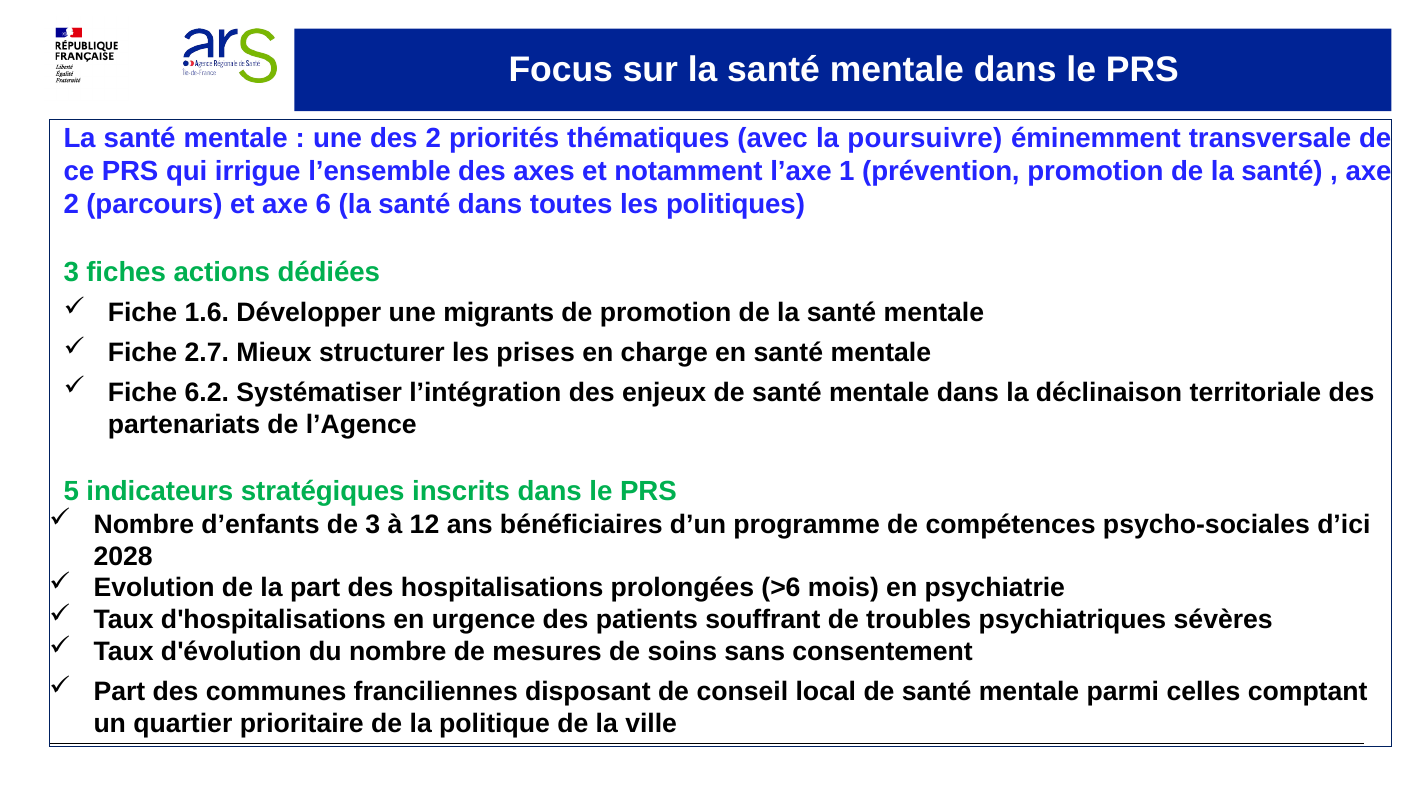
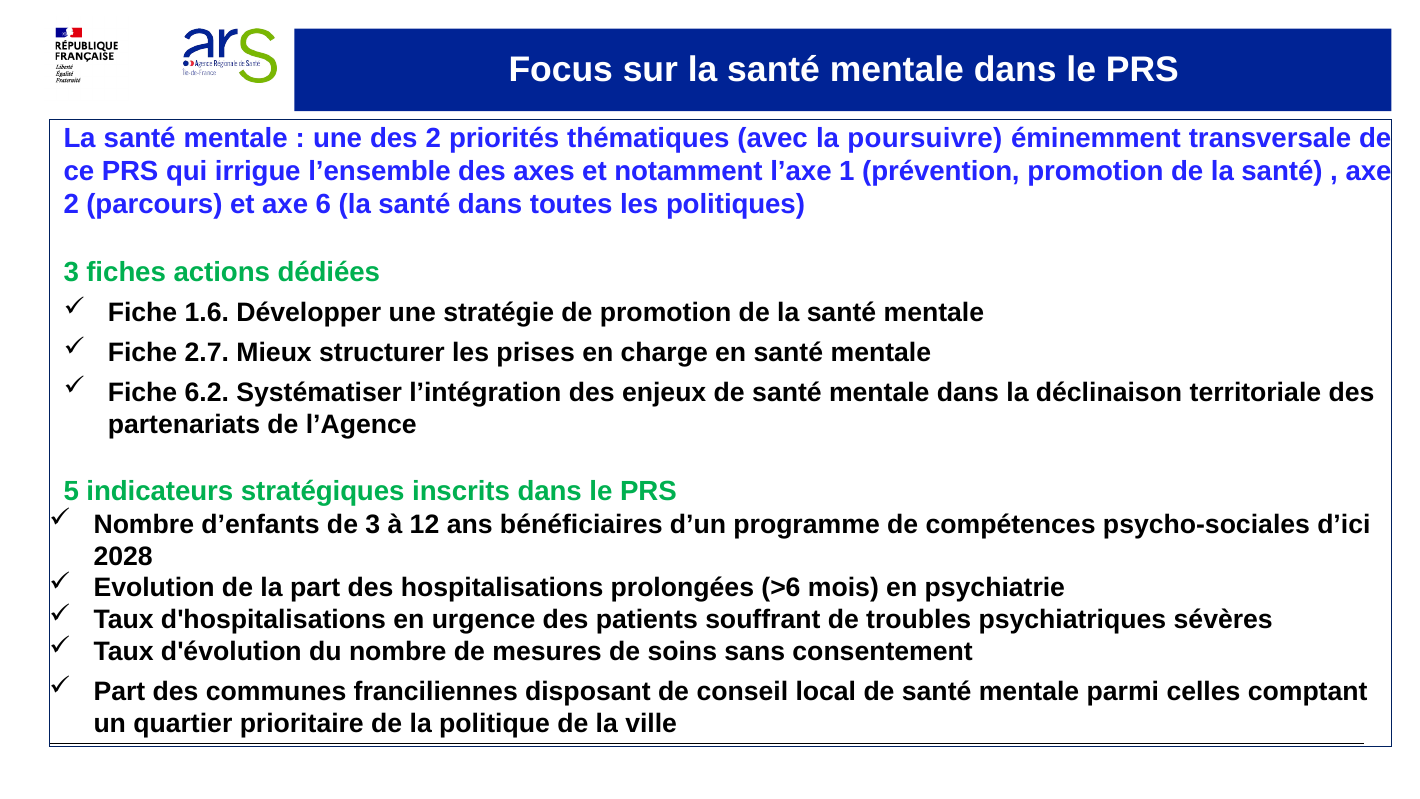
migrants: migrants -> stratégie
